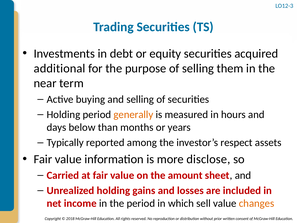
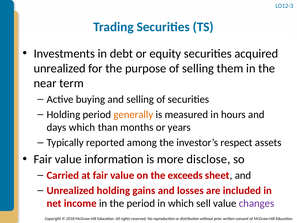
additional at (60, 68): additional -> unrealized
days below: below -> which
amount: amount -> exceeds
changes colour: orange -> purple
